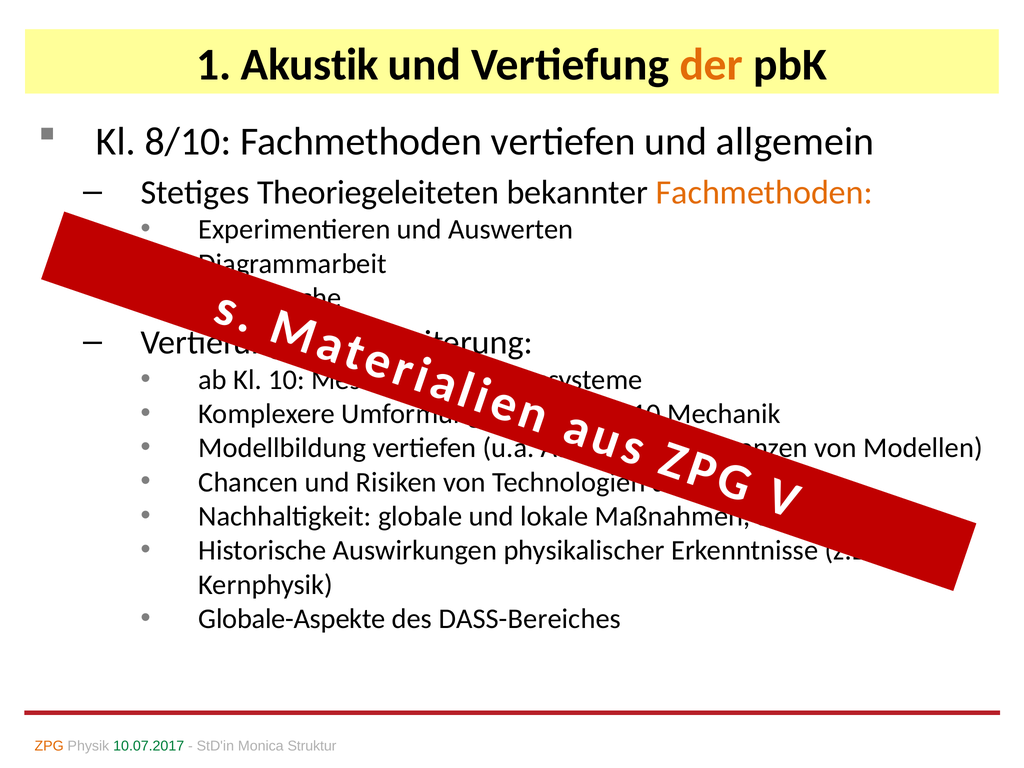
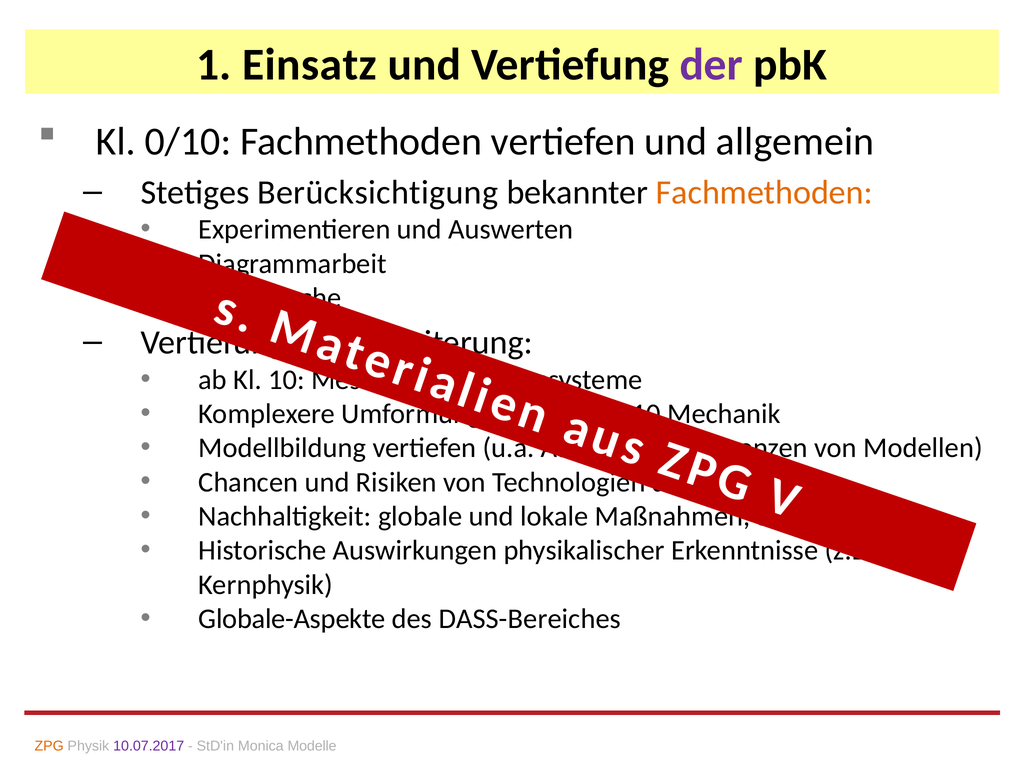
Akustik: Akustik -> Einsatz
der colour: orange -> purple
8/10: 8/10 -> 0/10
Theoriegeleiteten: Theoriegeleiteten -> Berücksichtigung
10.07.2017 colour: green -> purple
Struktur: Struktur -> Modelle
